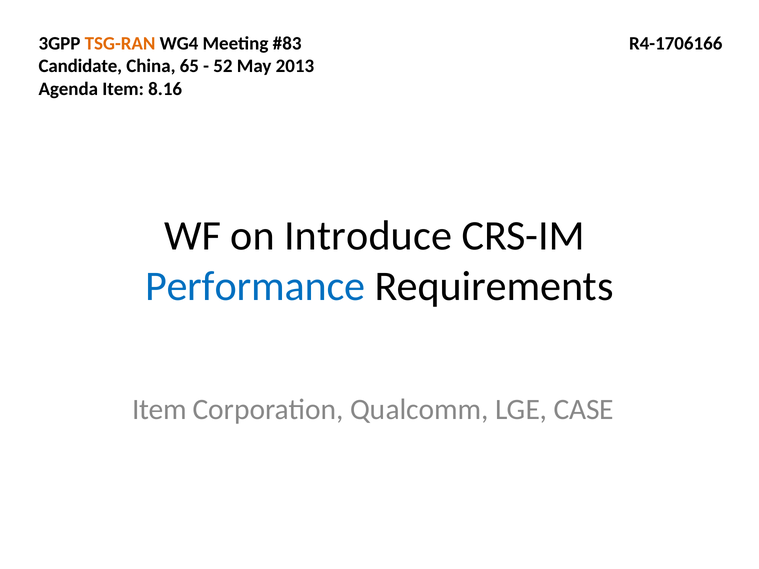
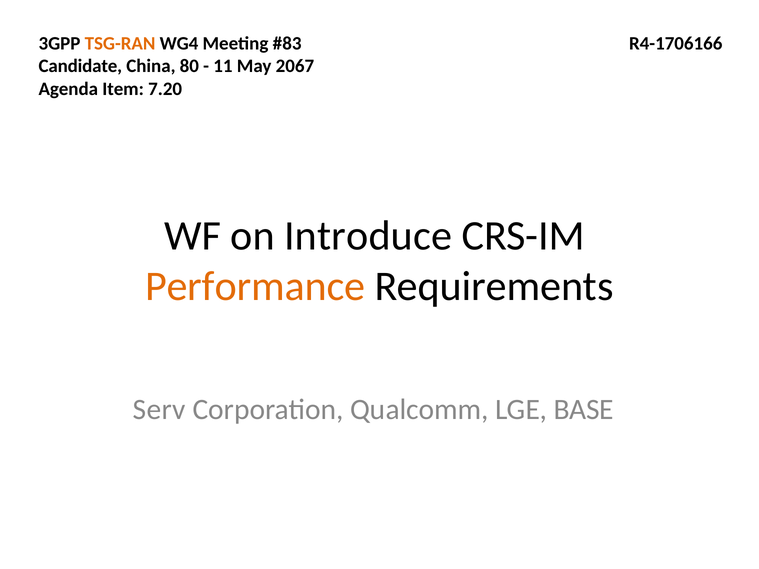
65: 65 -> 80
52: 52 -> 11
2013: 2013 -> 2067
8.16: 8.16 -> 7.20
Performance colour: blue -> orange
Item at (159, 410): Item -> Serv
CASE: CASE -> BASE
